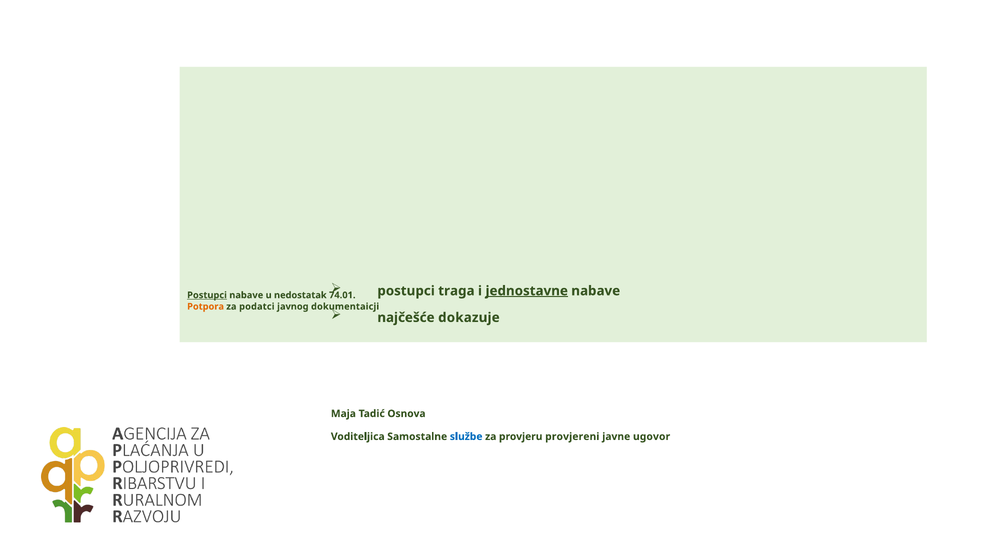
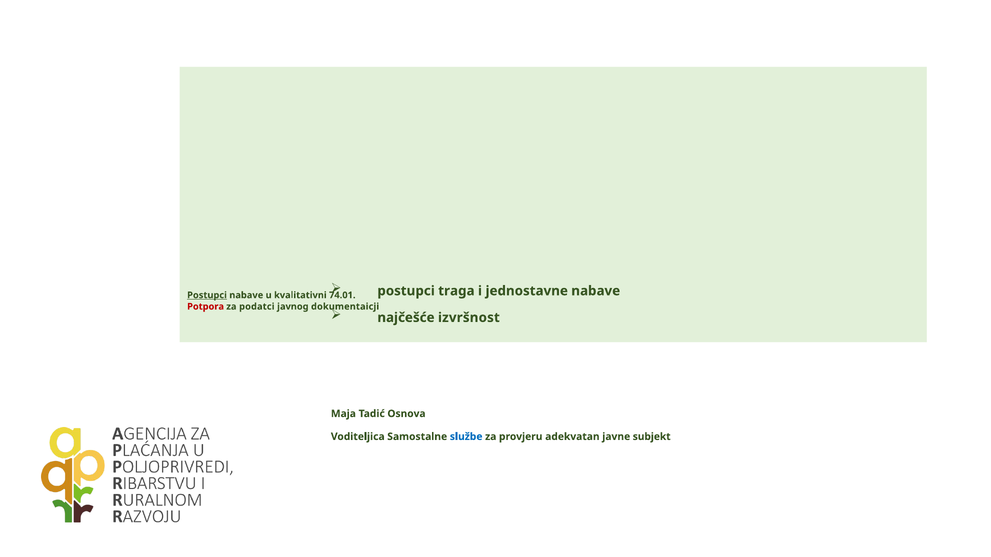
jednostavne underline: present -> none
nedostatak: nedostatak -> kvalitativni
Potpora colour: orange -> red
dokazuje: dokazuje -> izvršnost
provjereni: provjereni -> adekvatan
ugovor: ugovor -> subjekt
